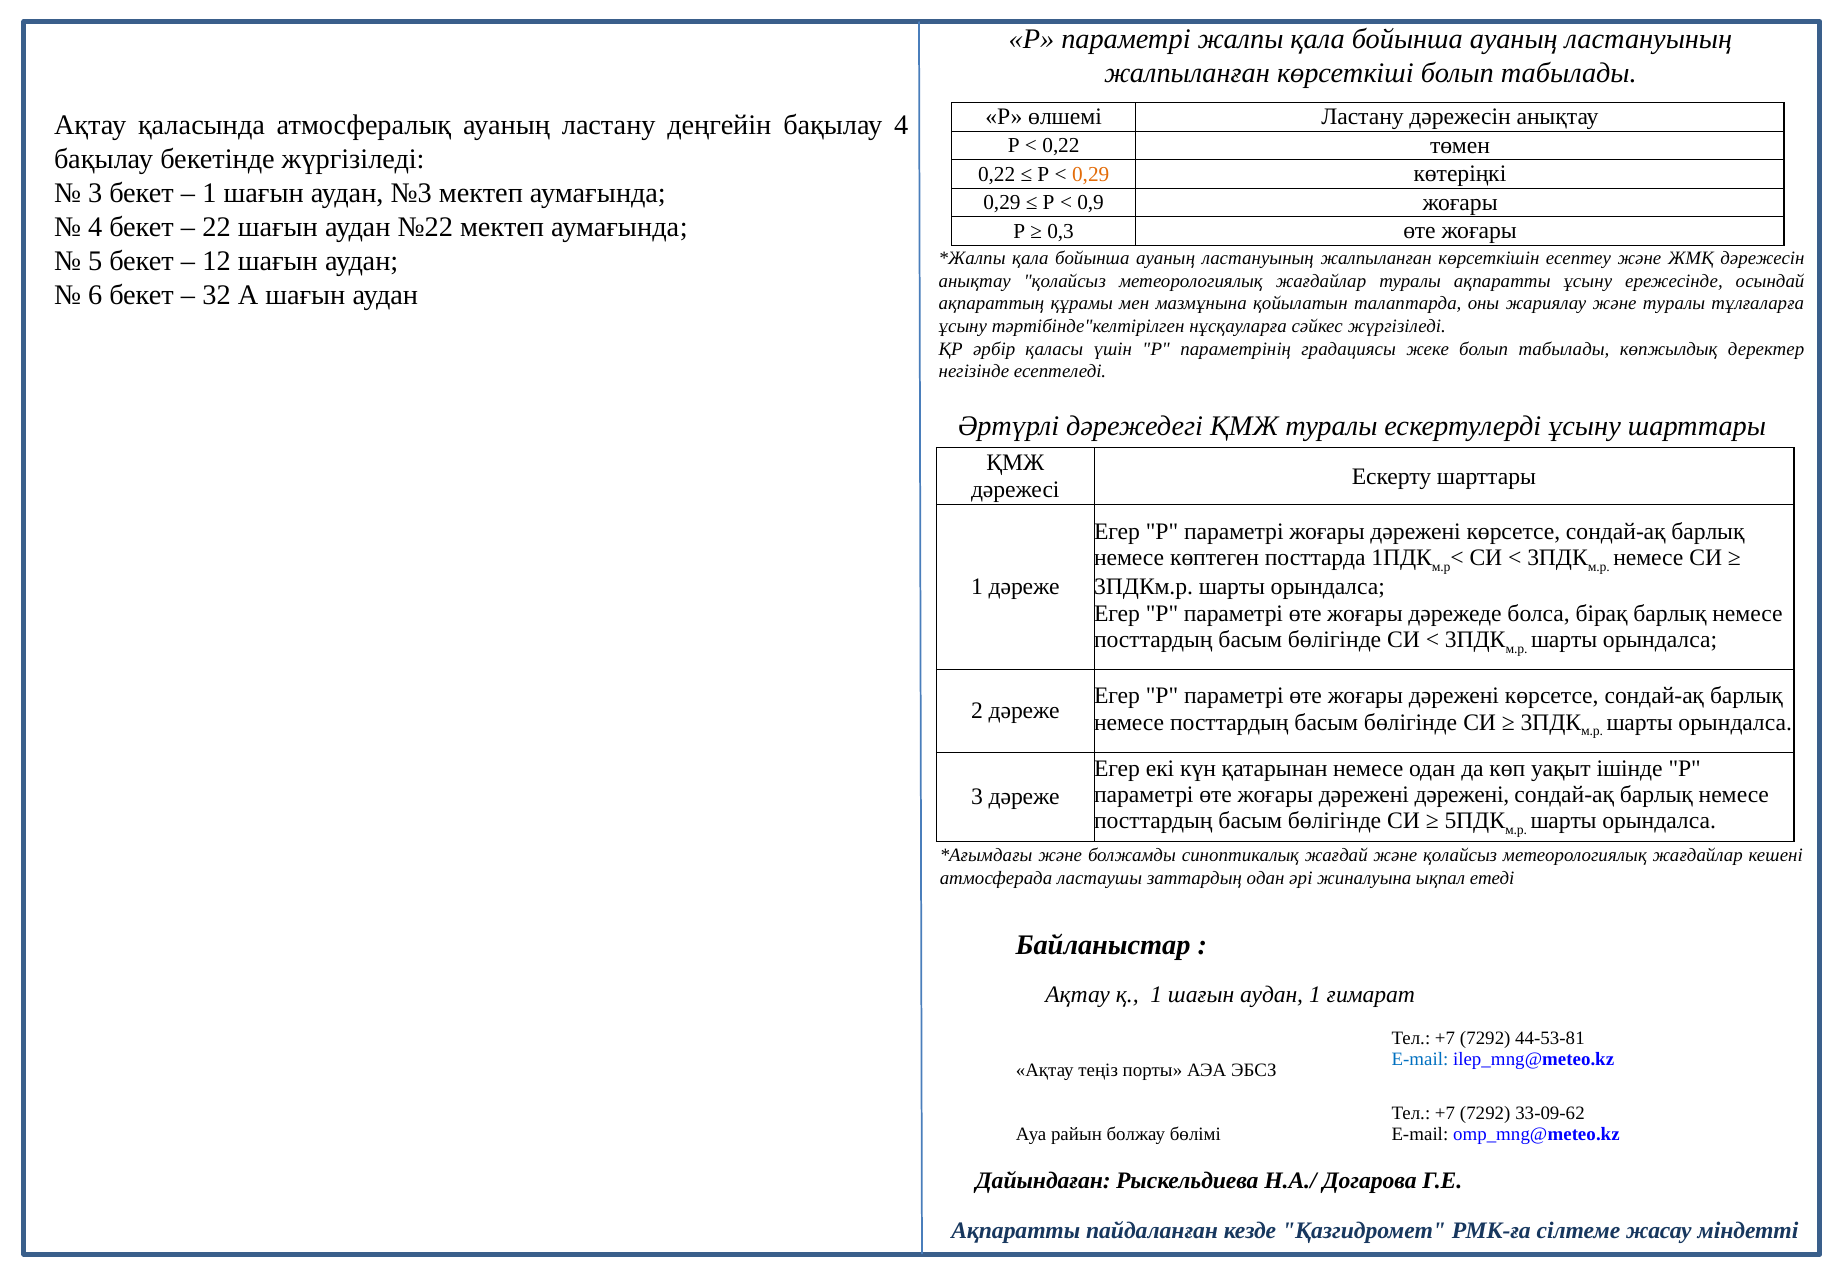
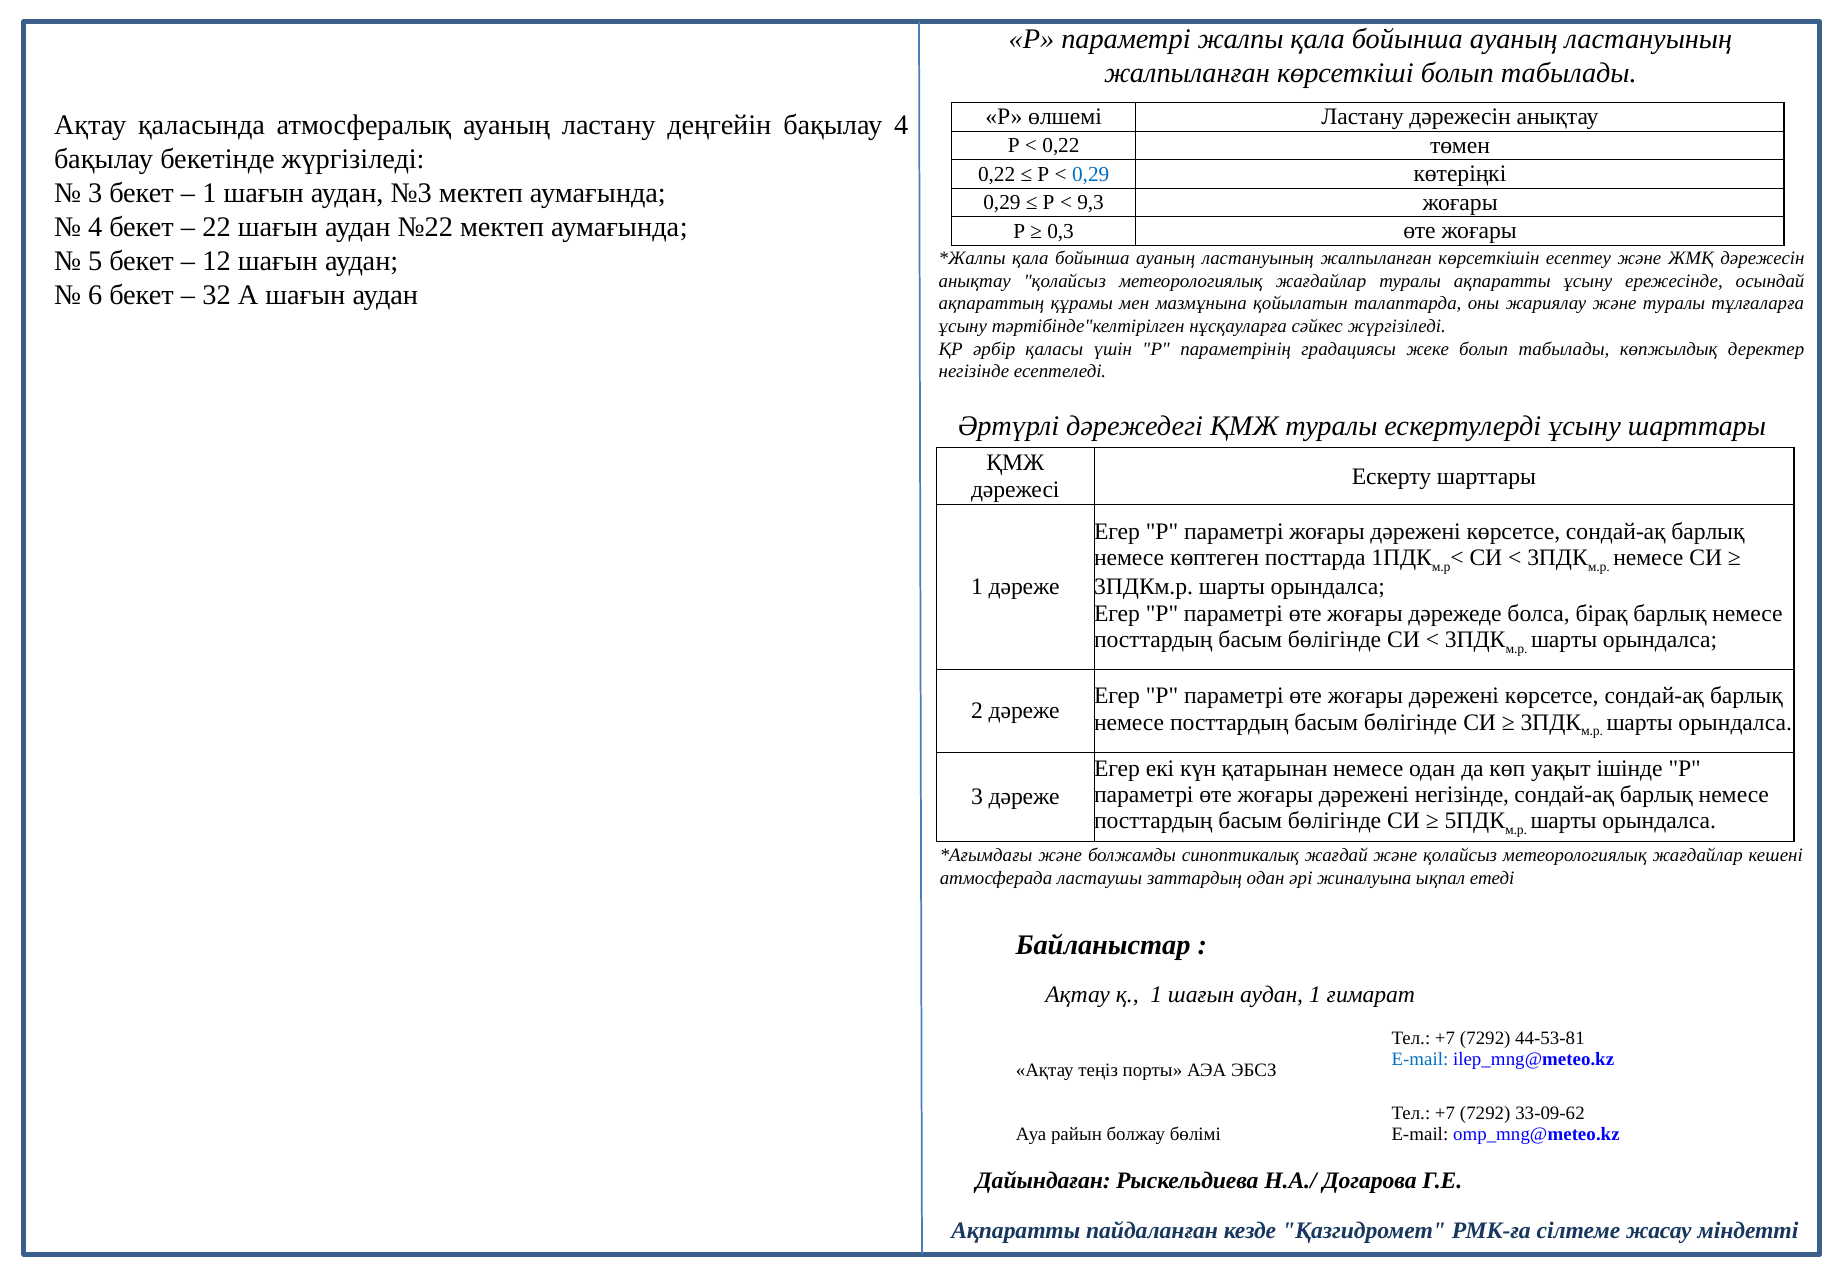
0,29 at (1091, 174) colour: orange -> blue
0,9: 0,9 -> 9,3
дәрежені дәрежені: дәрежені -> негізінде
